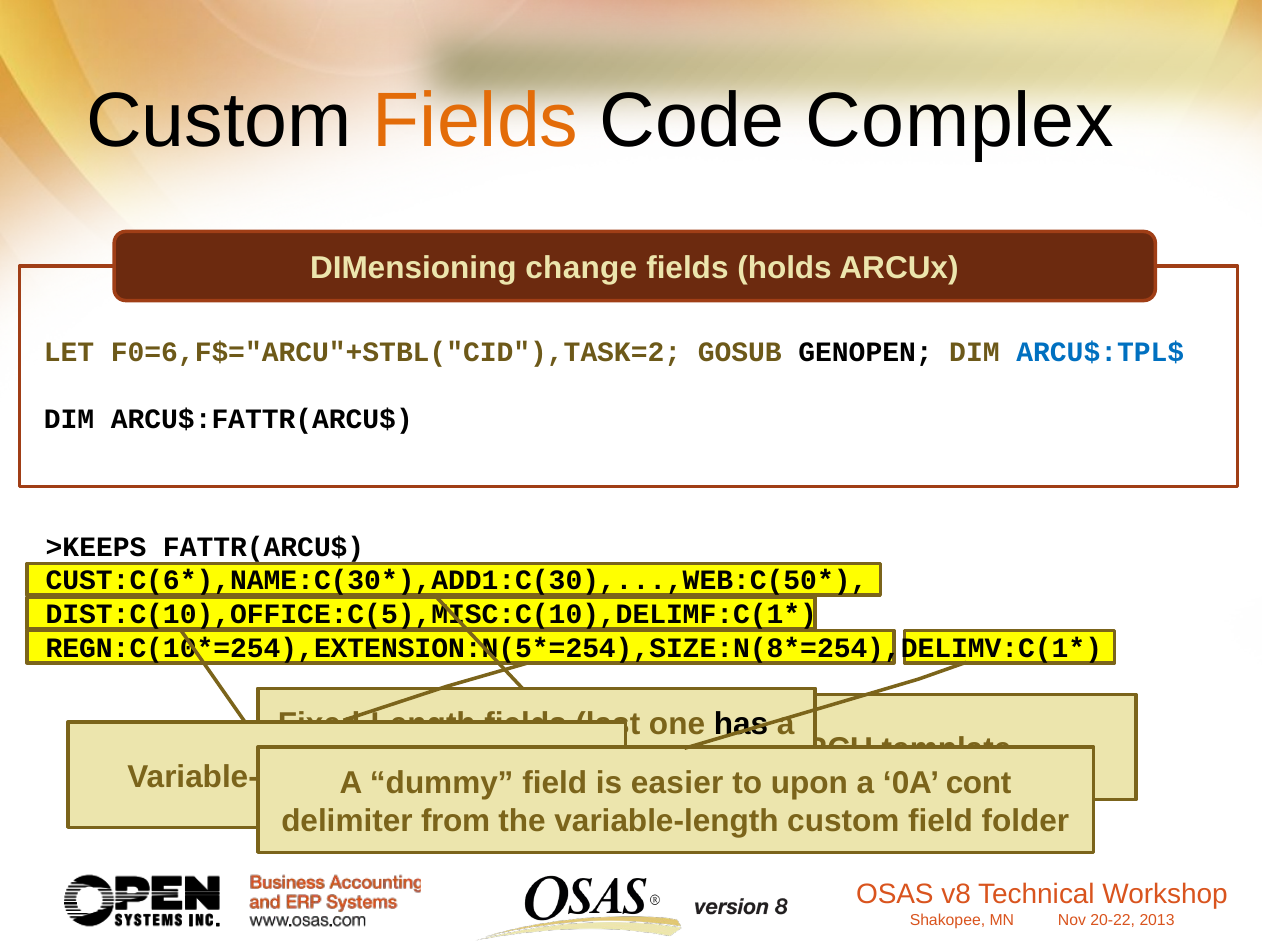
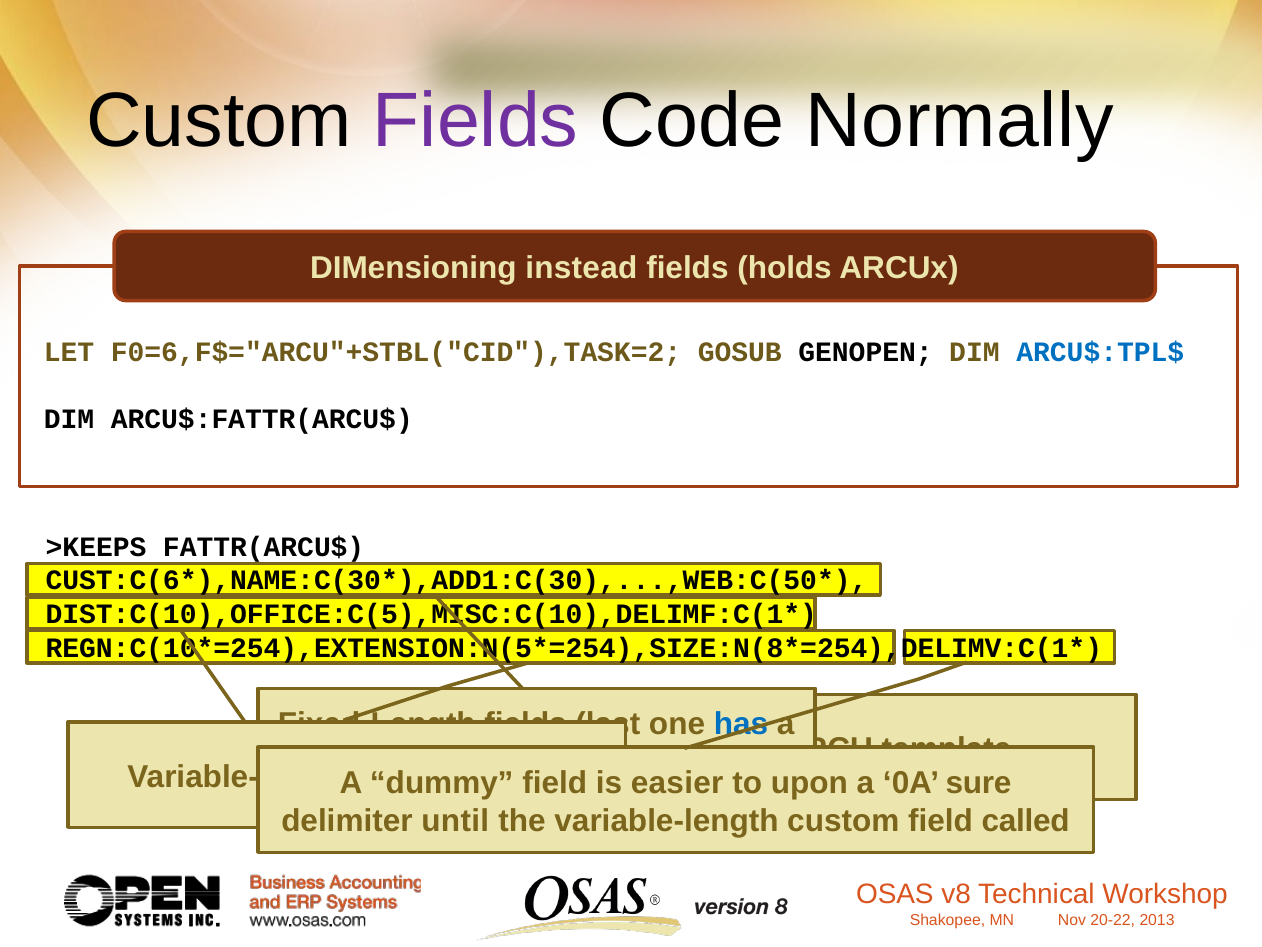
Fields at (476, 121) colour: orange -> purple
Complex: Complex -> Normally
change: change -> instead
has colour: black -> blue
cont: cont -> sure
from: from -> until
folder: folder -> called
